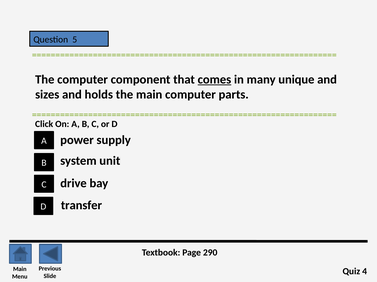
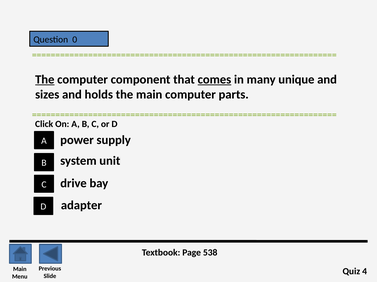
5: 5 -> 0
The at (45, 80) underline: none -> present
transfer: transfer -> adapter
290: 290 -> 538
